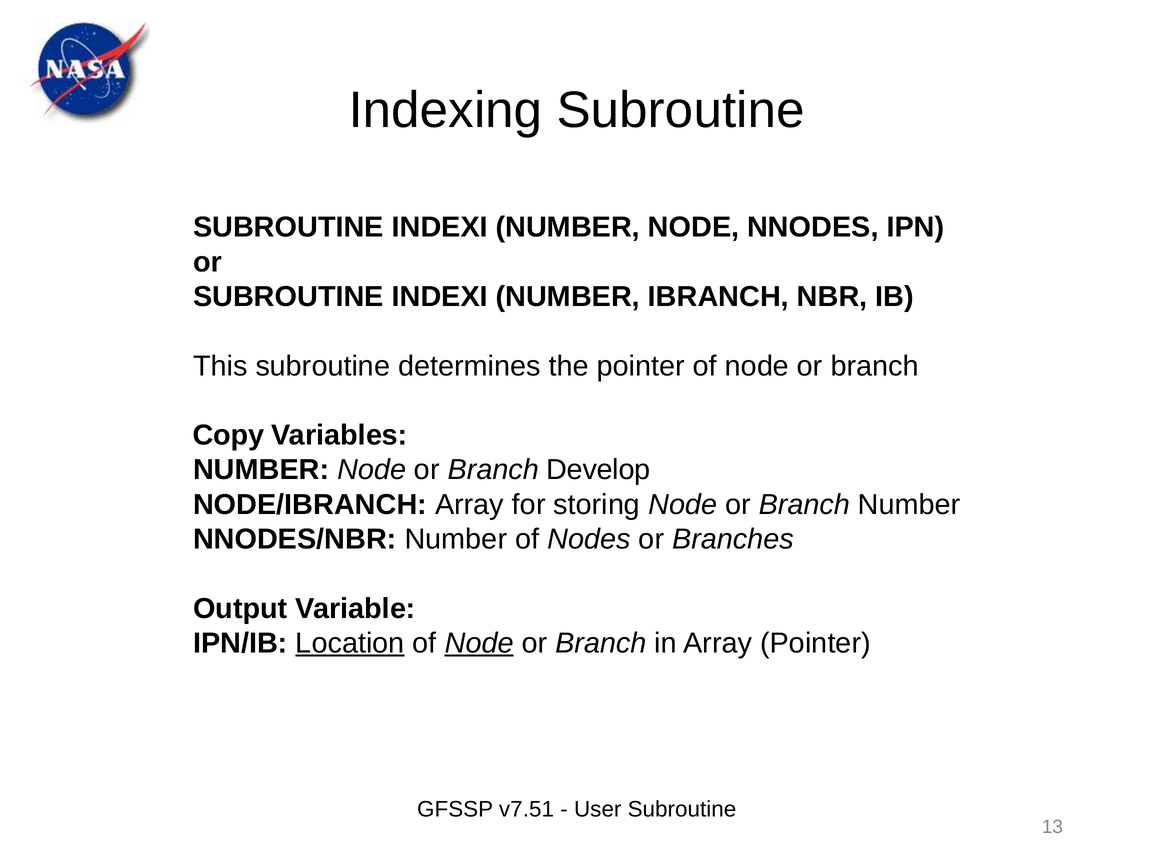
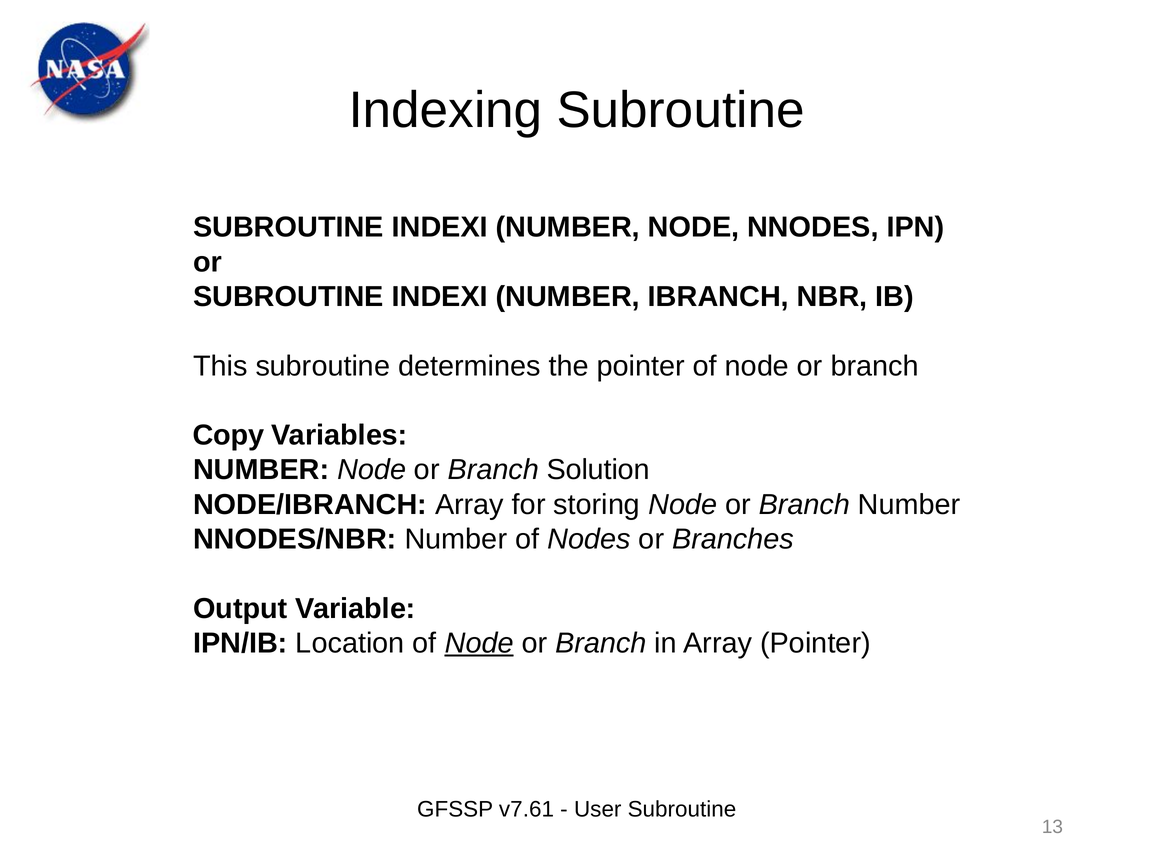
Develop: Develop -> Solution
Location underline: present -> none
v7.51: v7.51 -> v7.61
